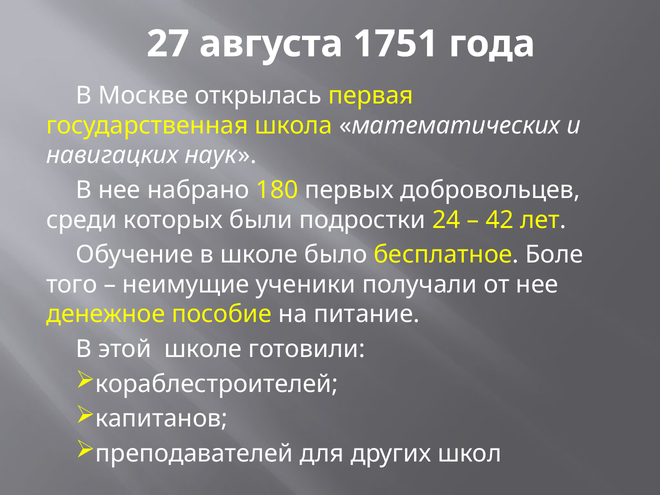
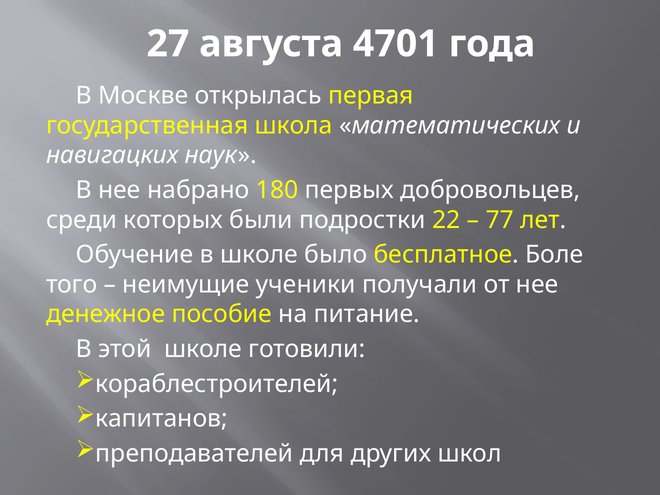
1751: 1751 -> 4701
24: 24 -> 22
42: 42 -> 77
